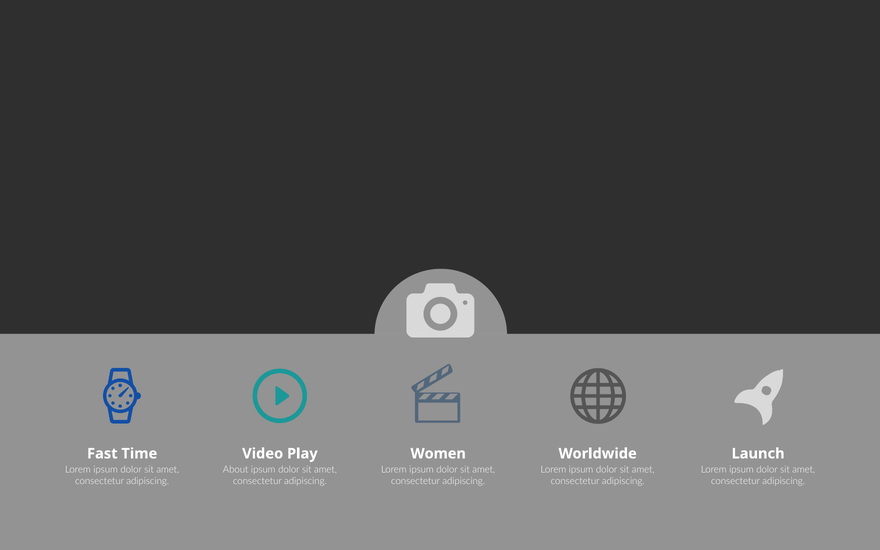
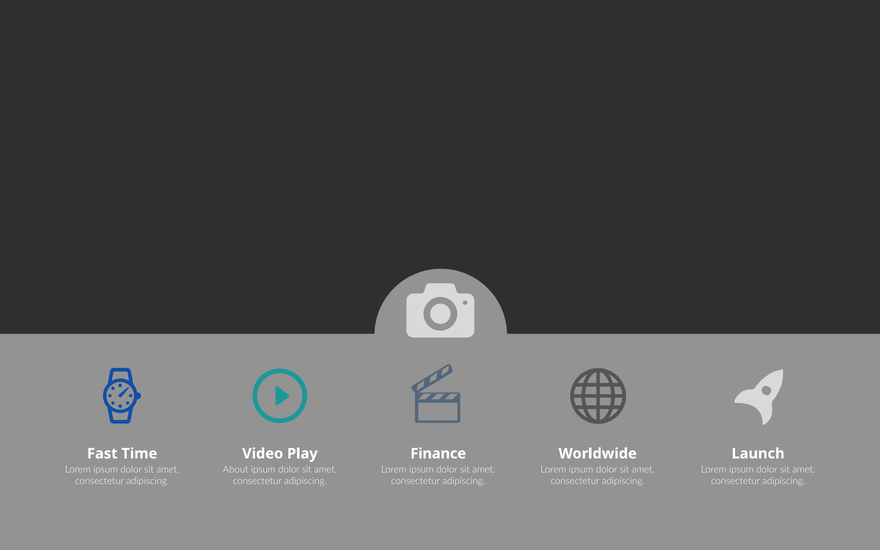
Women: Women -> Finance
